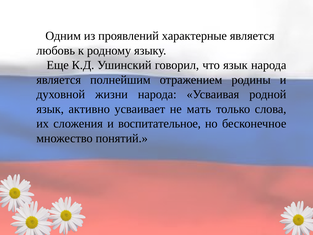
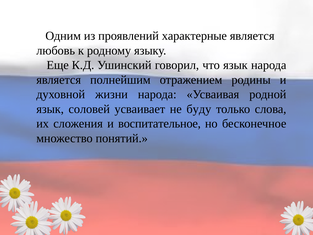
активно: активно -> соловей
мать: мать -> буду
